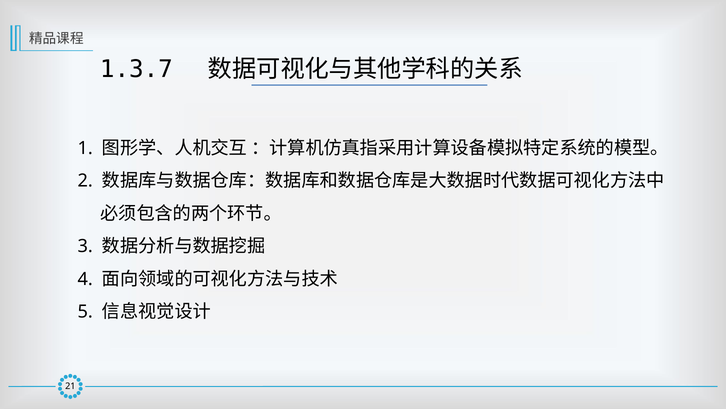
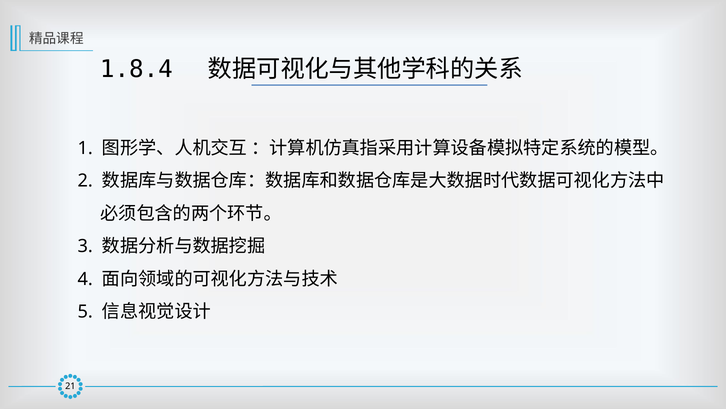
1.3.7: 1.3.7 -> 1.8.4
